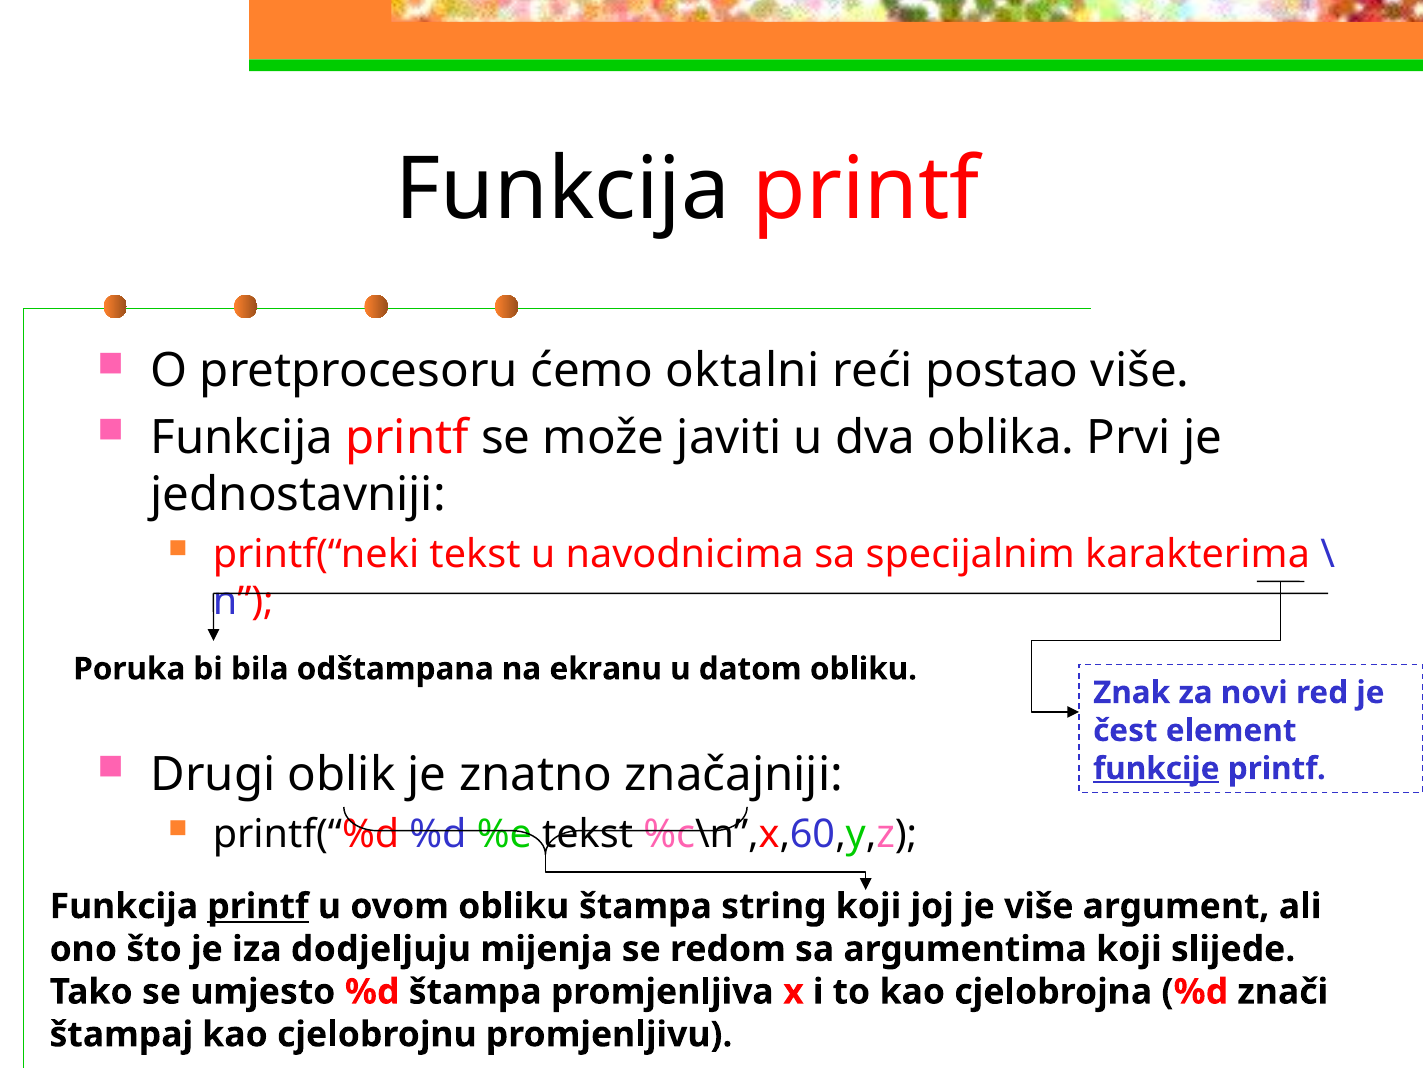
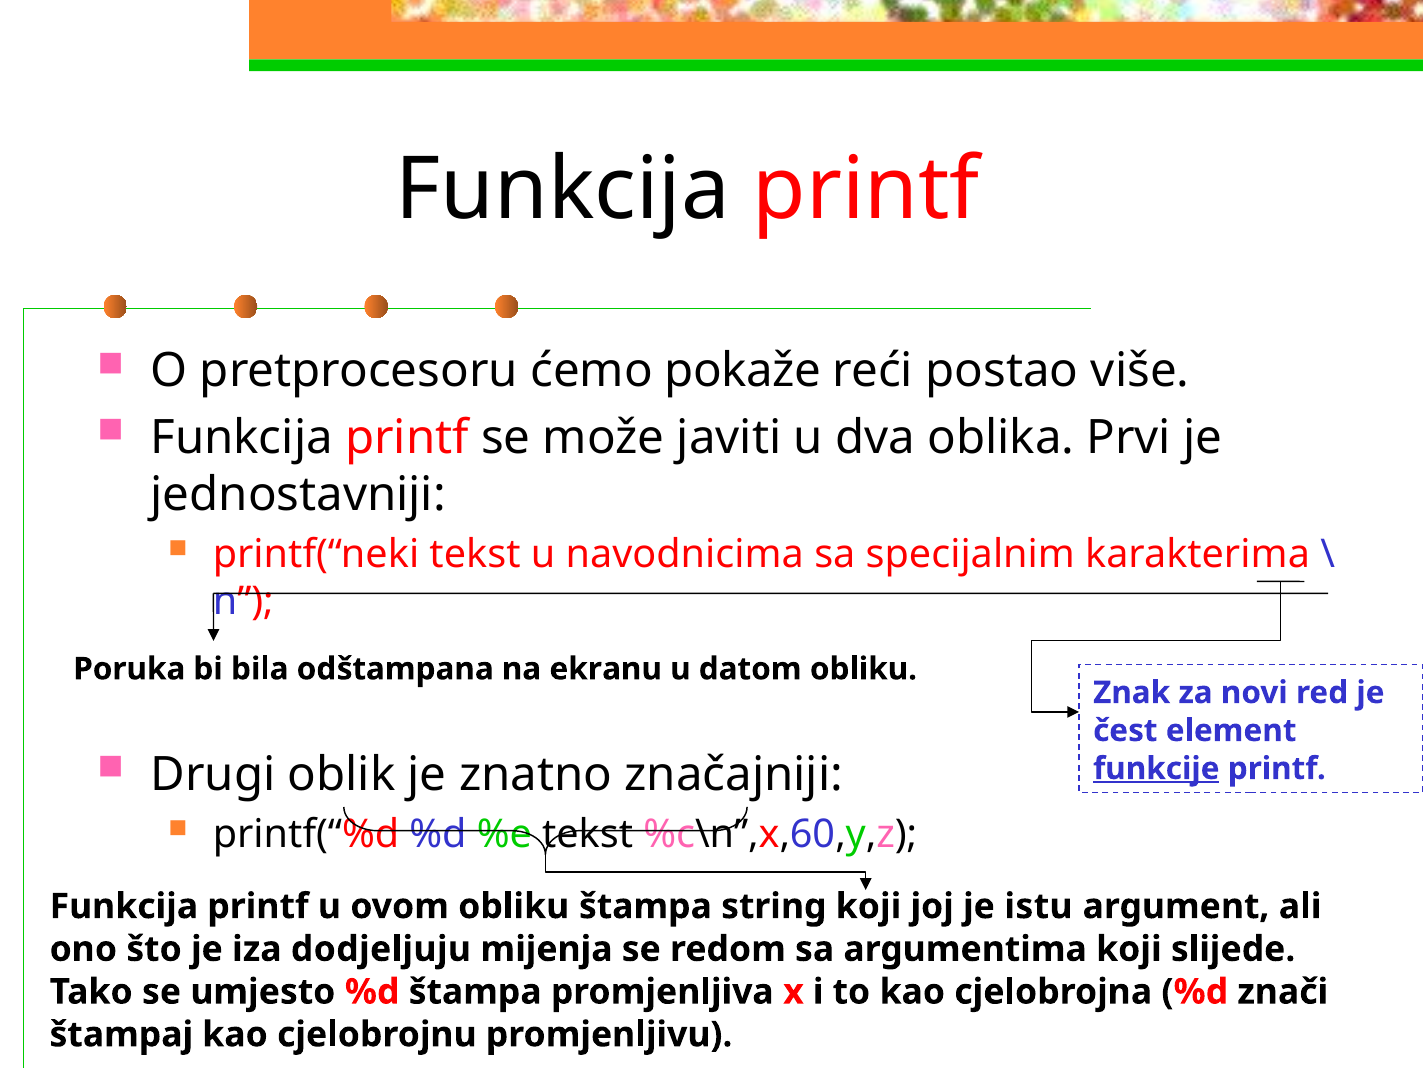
oktalni: oktalni -> pokaže
printf at (258, 906) underline: present -> none
je više: više -> istu
